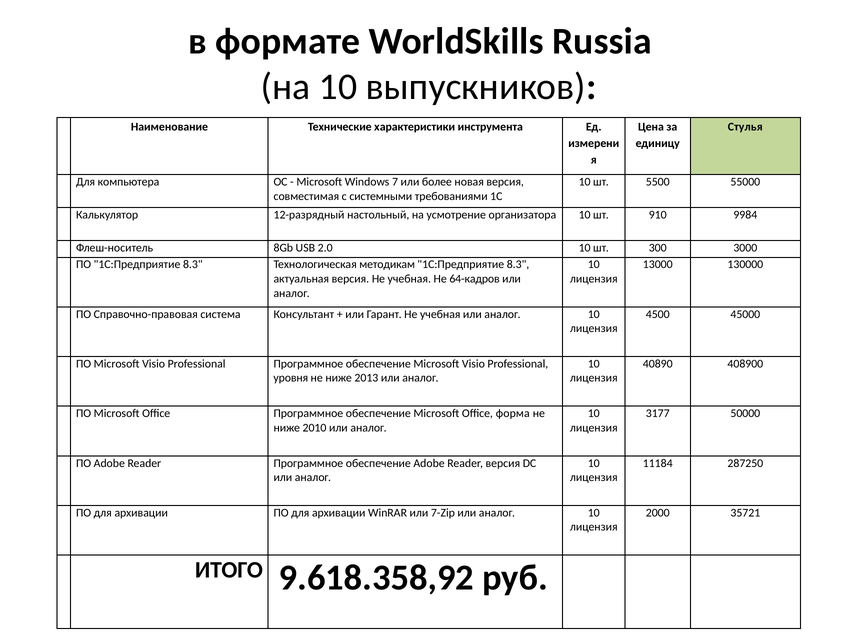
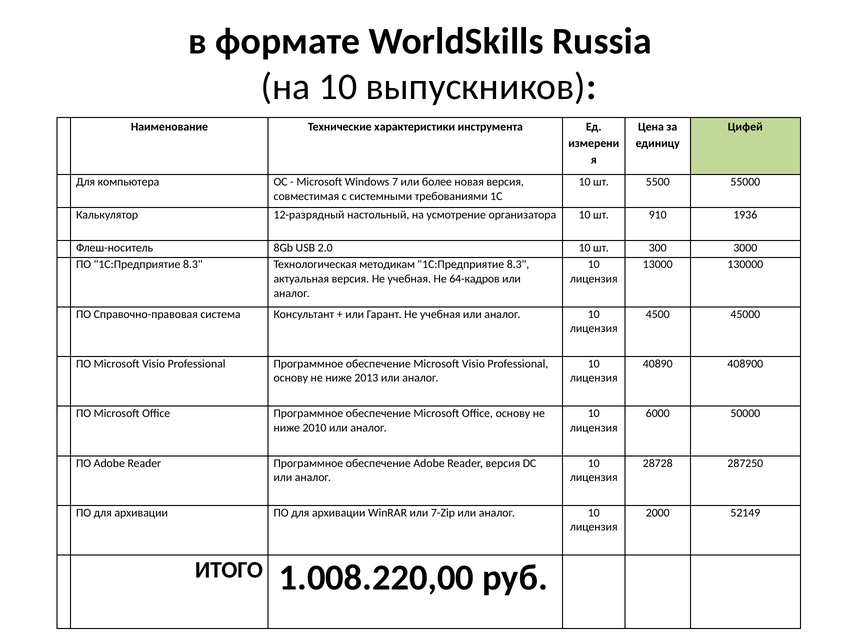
Стулья: Стулья -> Цифей
9984: 9984 -> 1936
уровня at (291, 378): уровня -> основу
Office форма: форма -> основу
3177: 3177 -> 6000
11184: 11184 -> 28728
35721: 35721 -> 52149
9.618.358,92: 9.618.358,92 -> 1.008.220,00
